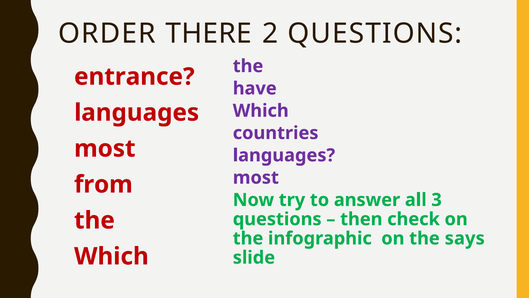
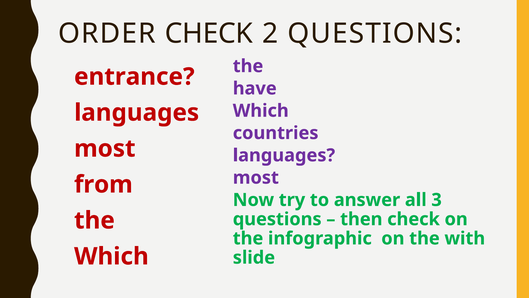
ORDER THERE: THERE -> CHECK
says: says -> with
